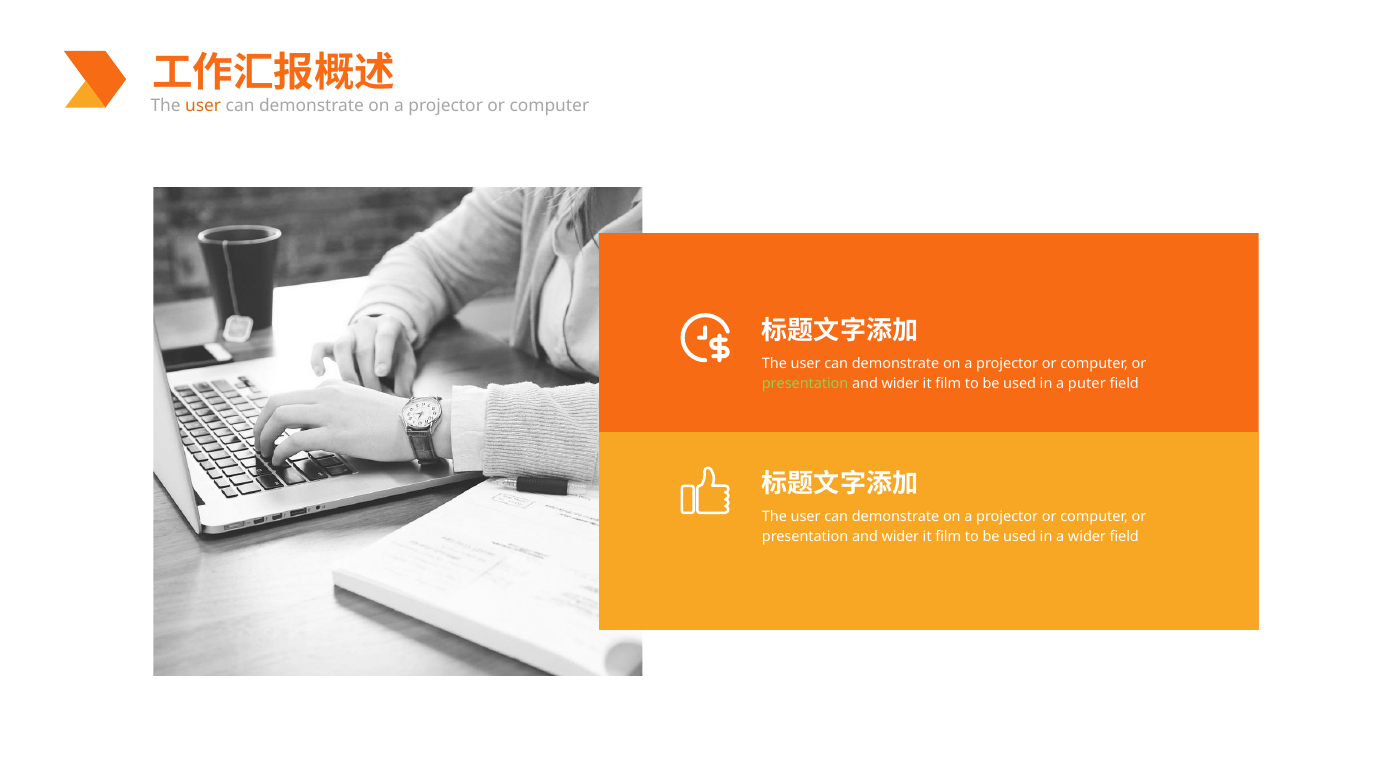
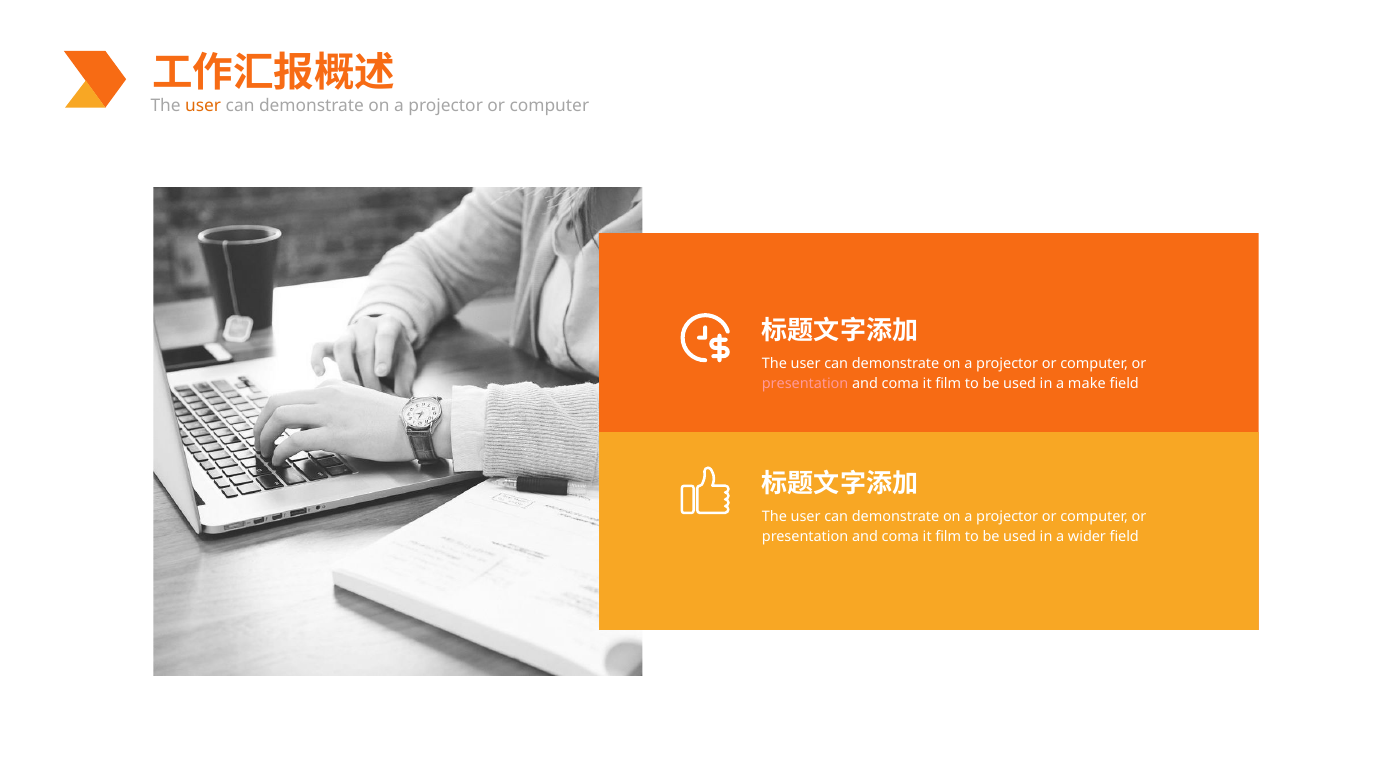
presentation at (805, 384) colour: light green -> pink
wider at (900, 384): wider -> coma
puter: puter -> make
wider at (900, 537): wider -> coma
